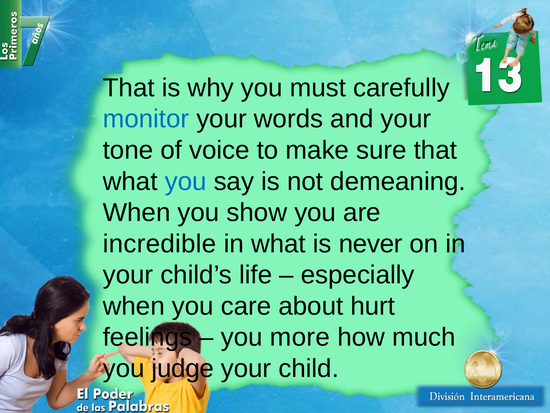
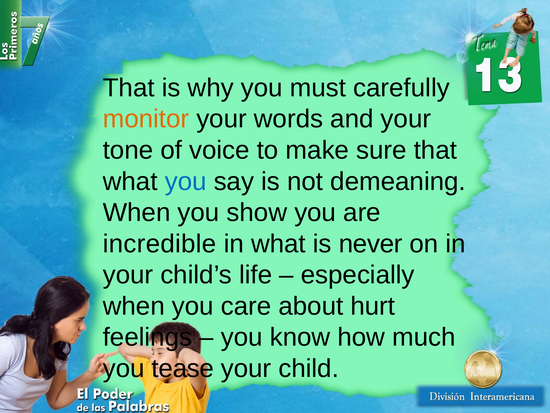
monitor colour: blue -> orange
more: more -> know
judge: judge -> tease
